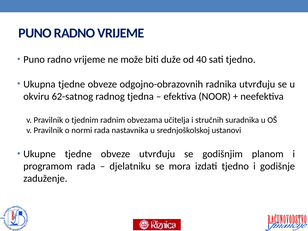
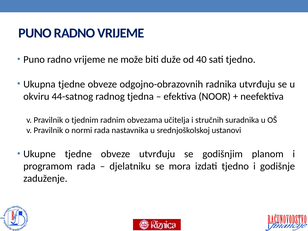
62-satnog: 62-satnog -> 44-satnog
